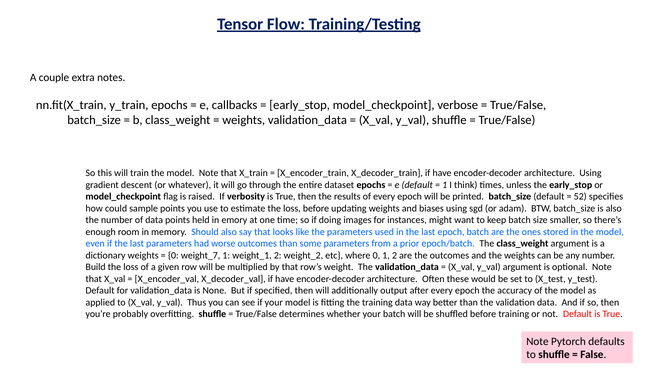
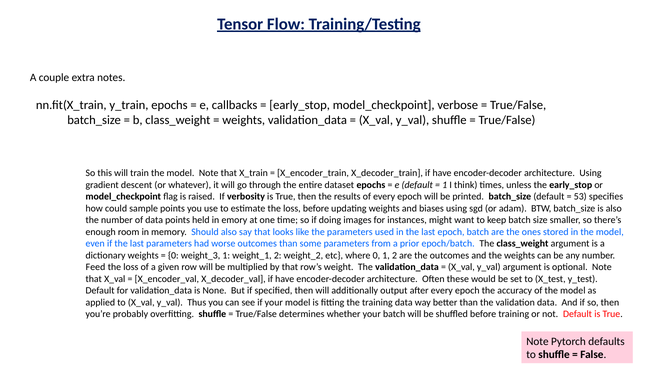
52: 52 -> 53
weight_7: weight_7 -> weight_3
Build: Build -> Feed
